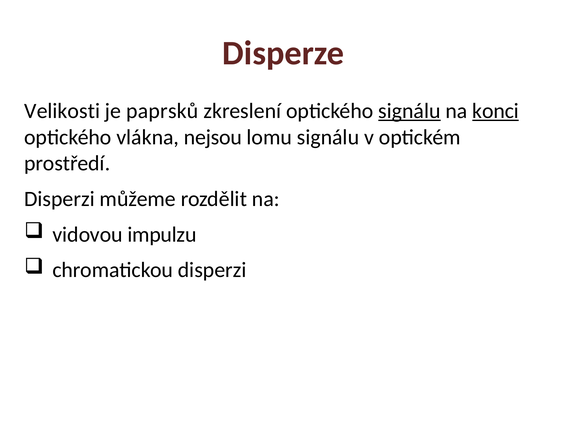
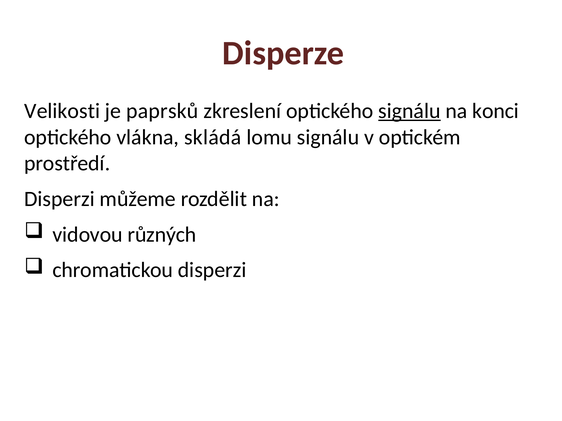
konci underline: present -> none
nejsou: nejsou -> skládá
impulzu: impulzu -> různých
